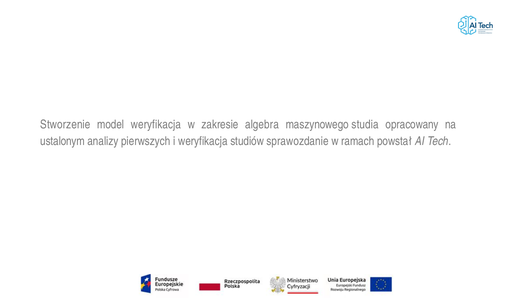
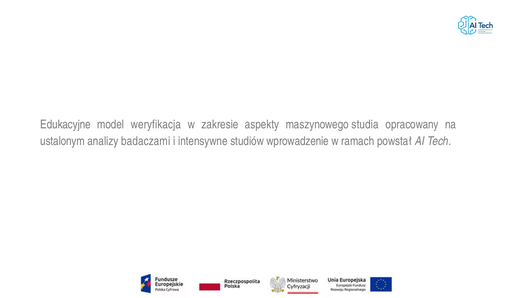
Stworzenie: Stworzenie -> Edukacyjne
algebra: algebra -> aspekty
pierwszych: pierwszych -> badaczami
i weryfikacja: weryfikacja -> intensywne
sprawozdanie: sprawozdanie -> wprowadzenie
